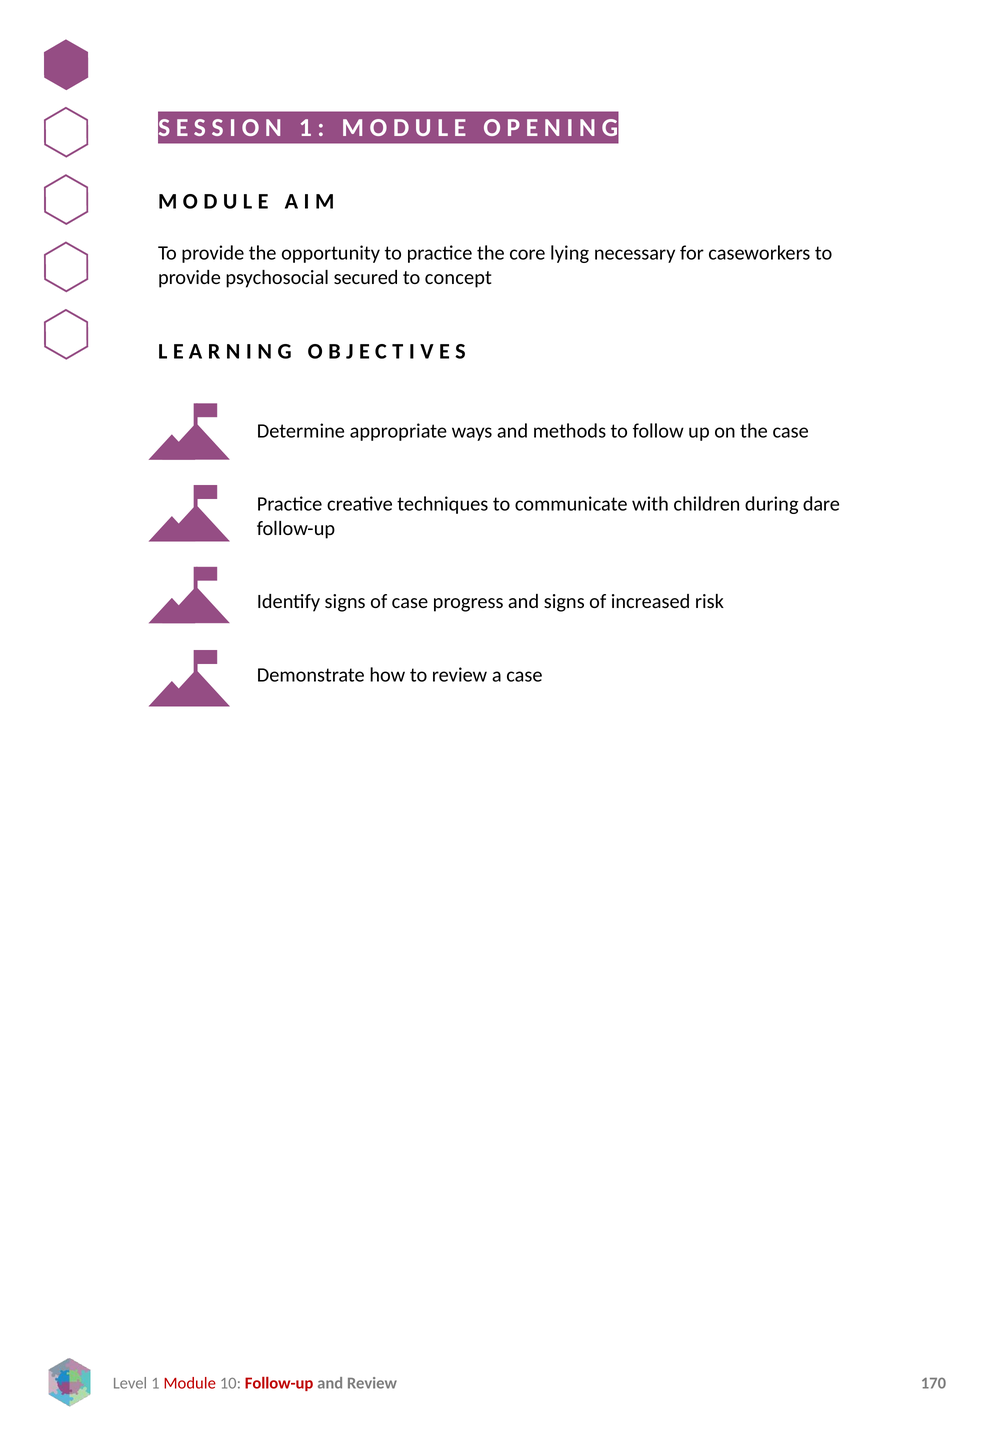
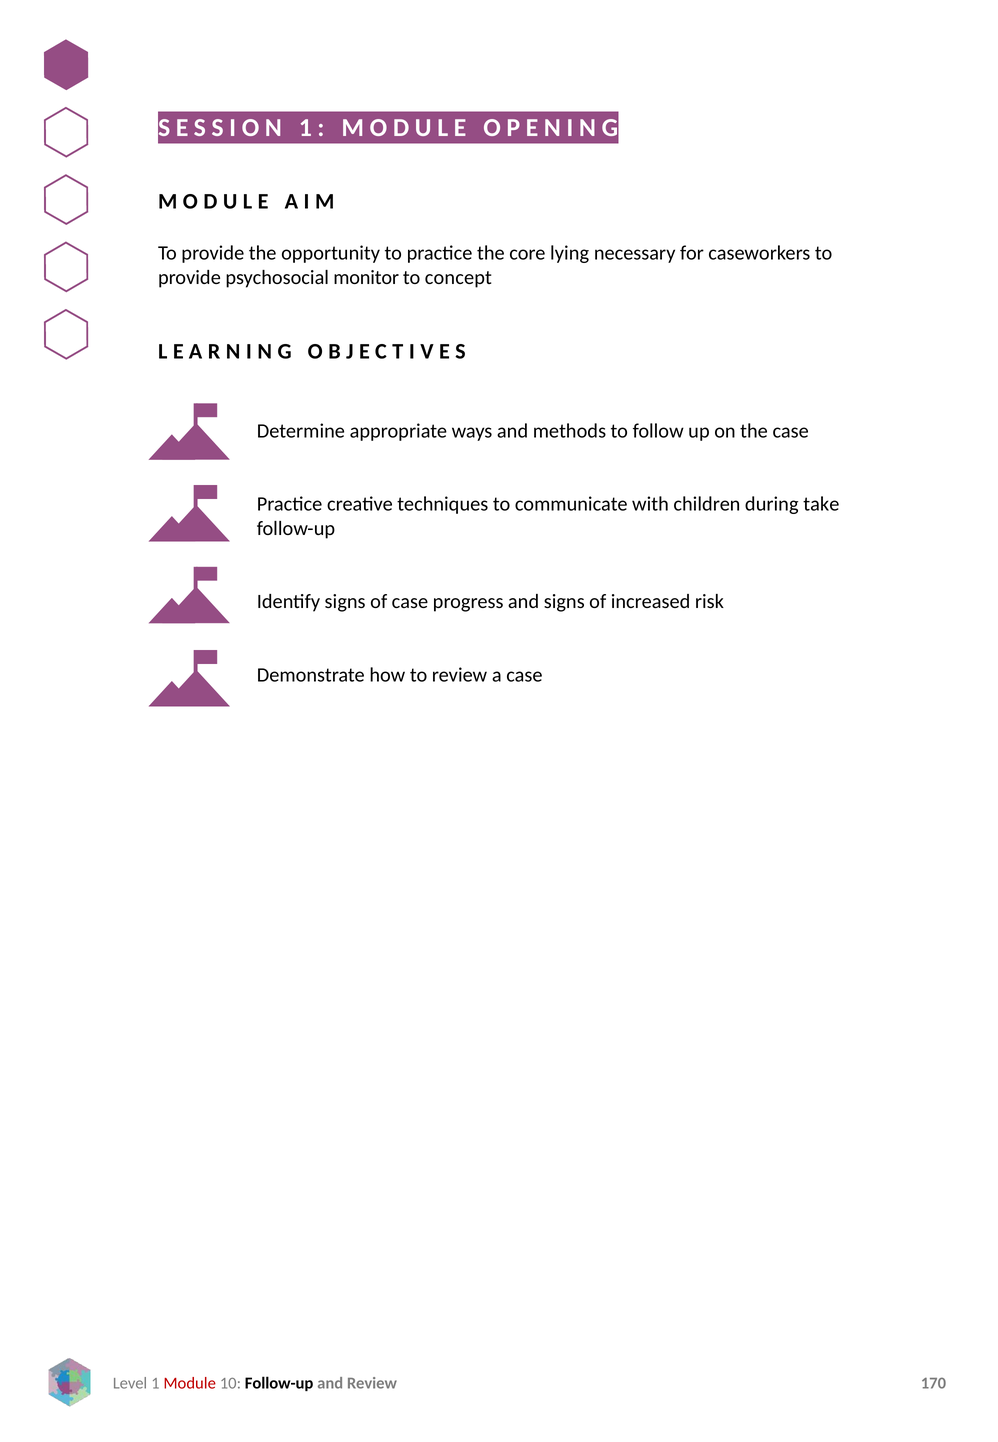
secured: secured -> monitor
dare: dare -> take
Follow-up at (279, 1383) colour: red -> black
